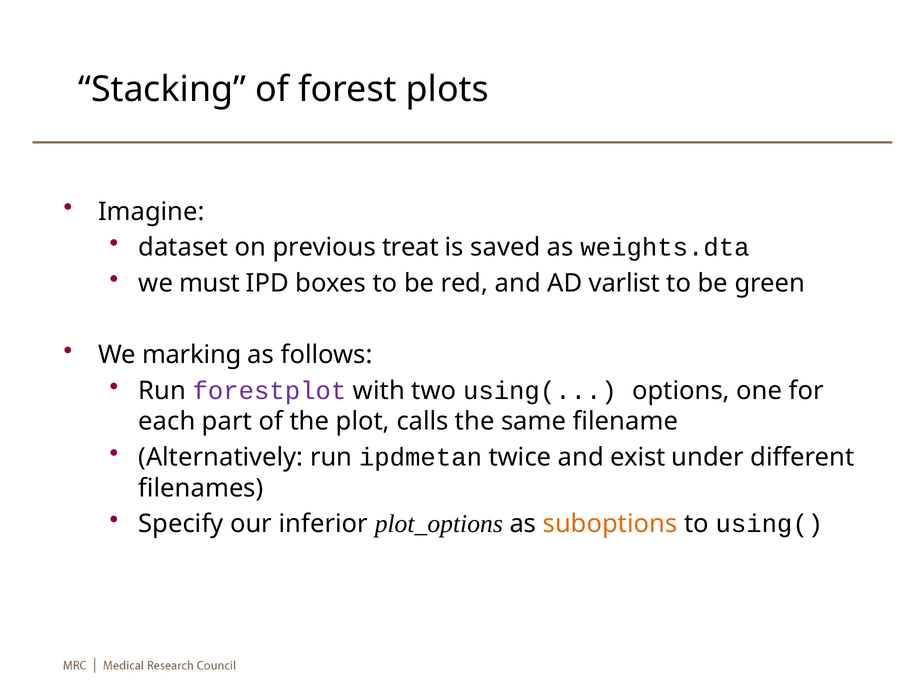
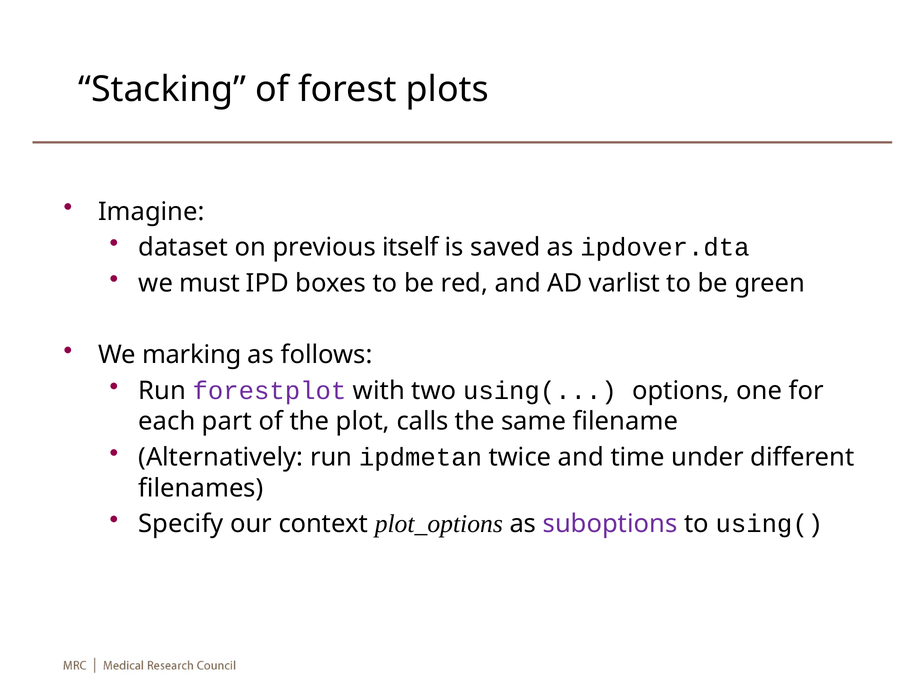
treat: treat -> itself
weights.dta: weights.dta -> ipdover.dta
exist: exist -> time
inferior: inferior -> context
suboptions colour: orange -> purple
